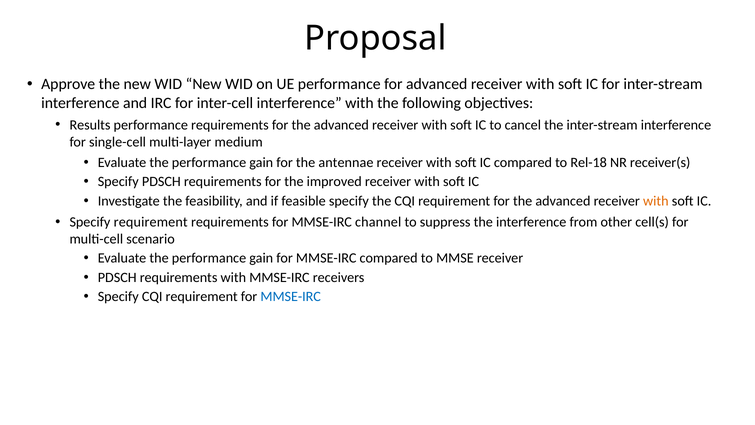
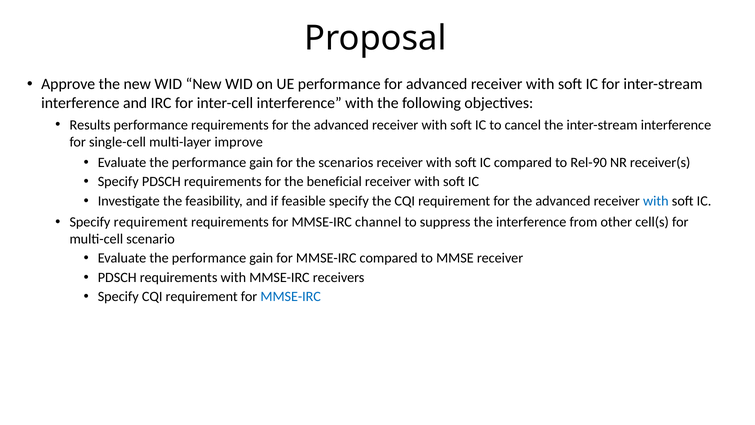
medium: medium -> improve
antennae: antennae -> scenarios
Rel-18: Rel-18 -> Rel-90
improved: improved -> beneficial
with at (656, 201) colour: orange -> blue
